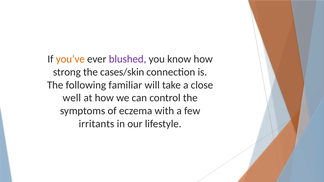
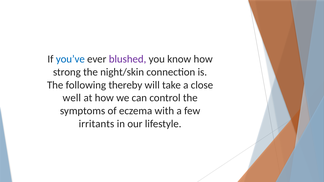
you’ve colour: orange -> blue
cases/skin: cases/skin -> night/skin
familiar: familiar -> thereby
